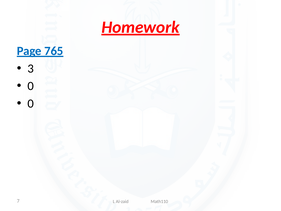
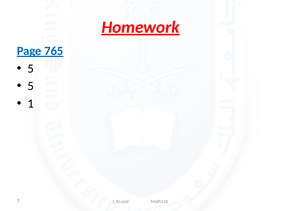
3 at (31, 68): 3 -> 5
0 at (31, 86): 0 -> 5
0 at (31, 103): 0 -> 1
